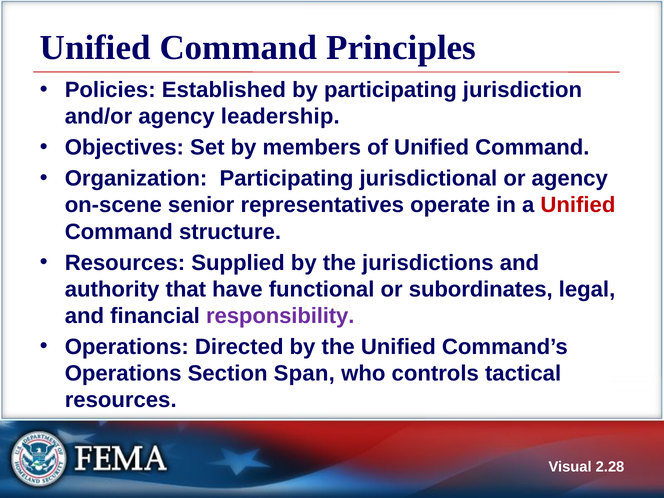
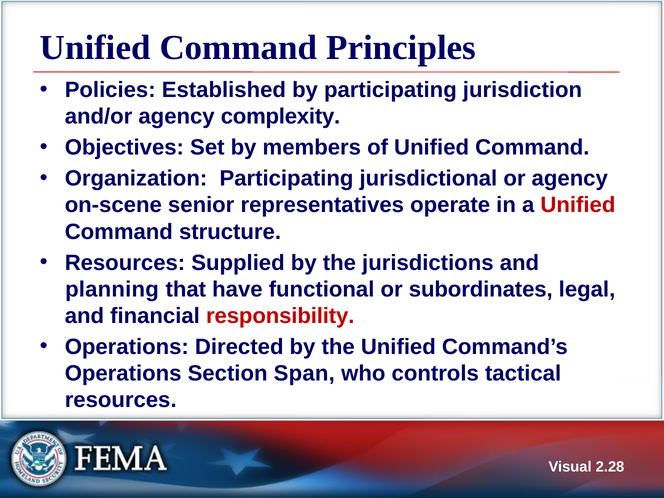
leadership: leadership -> complexity
authority: authority -> planning
responsibility colour: purple -> red
